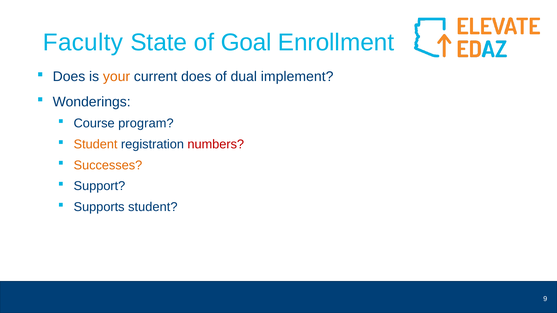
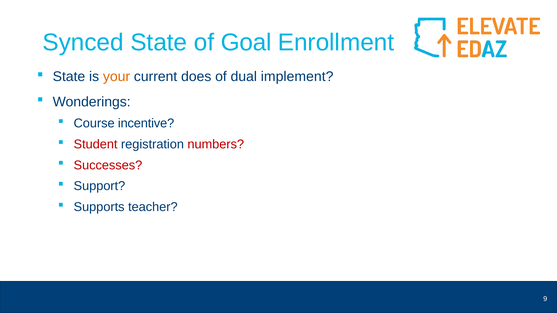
Faculty: Faculty -> Synced
Does at (69, 77): Does -> State
program: program -> incentive
Student at (96, 144) colour: orange -> red
Successes colour: orange -> red
Supports student: student -> teacher
